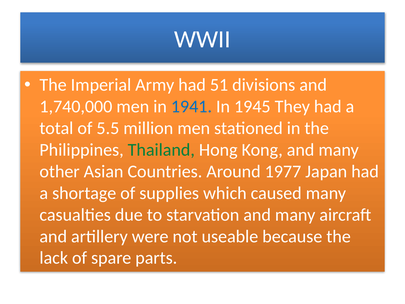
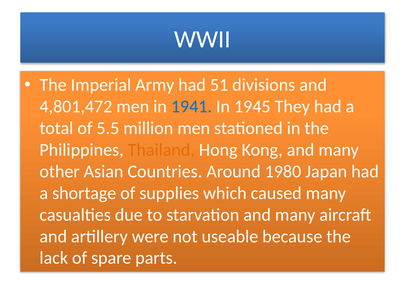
1,740,000: 1,740,000 -> 4,801,472
Thailand colour: green -> orange
1977: 1977 -> 1980
